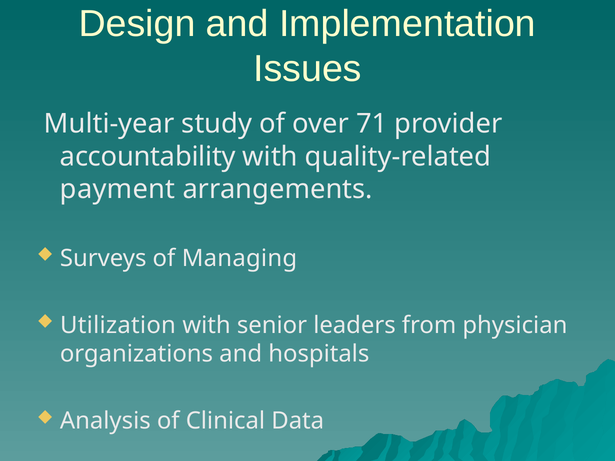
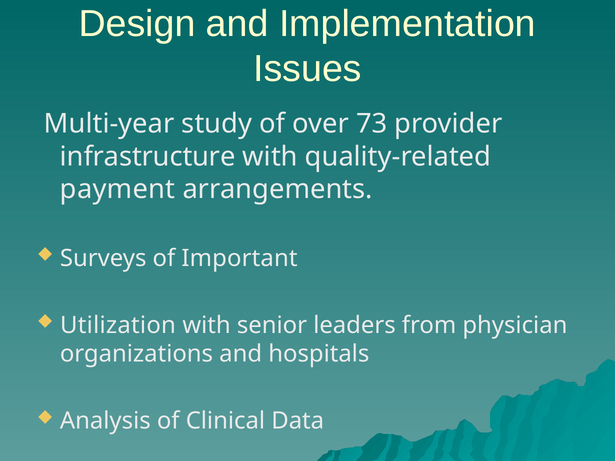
71: 71 -> 73
accountability: accountability -> infrastructure
Managing: Managing -> Important
